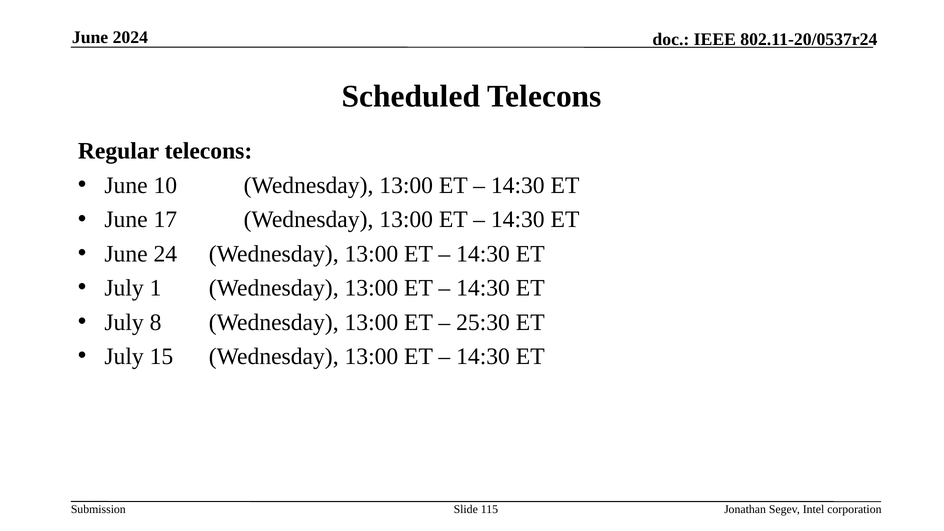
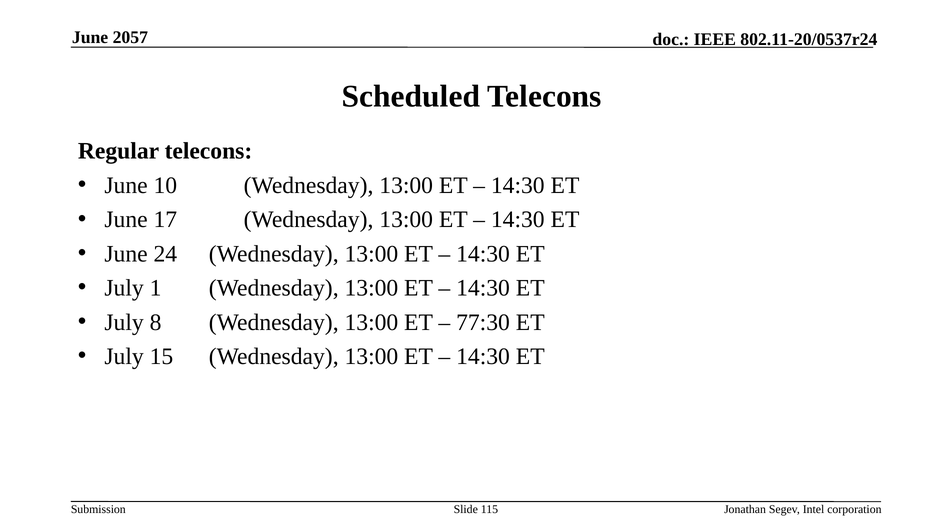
2024: 2024 -> 2057
25:30: 25:30 -> 77:30
